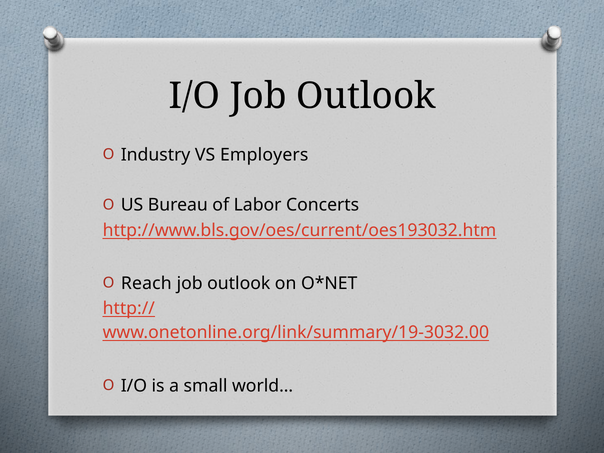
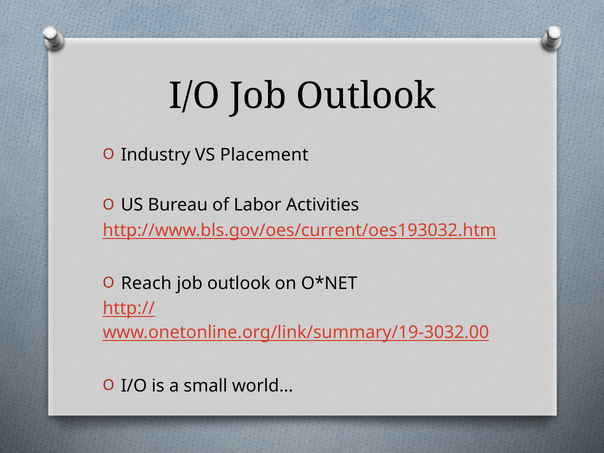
Employers: Employers -> Placement
Concerts: Concerts -> Activities
